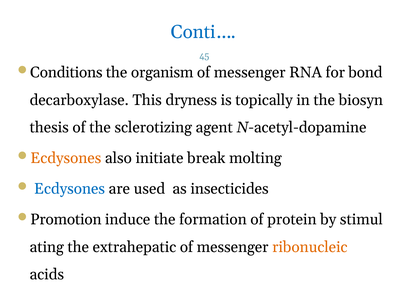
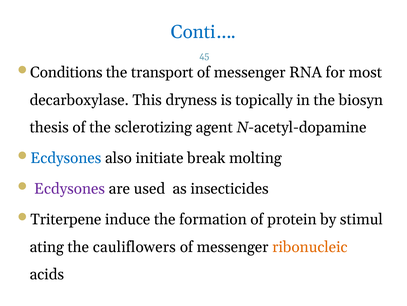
organism: organism -> transport
bond: bond -> most
Ecdysones at (66, 158) colour: orange -> blue
Ecdysones at (70, 188) colour: blue -> purple
Promotion: Promotion -> Triterpene
extrahepatic: extrahepatic -> cauliflowers
